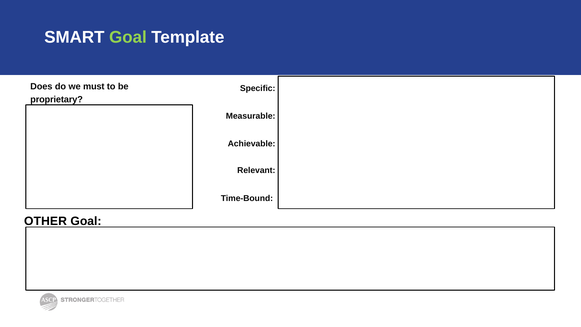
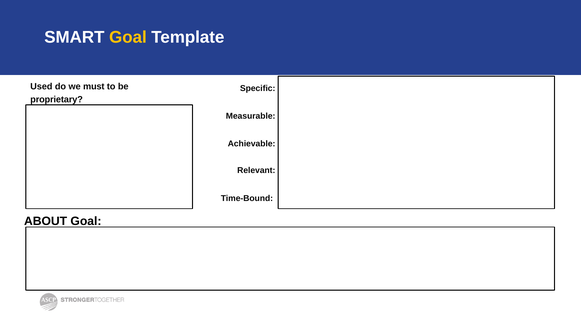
Goal at (128, 37) colour: light green -> yellow
Does: Does -> Used
OTHER: OTHER -> ABOUT
